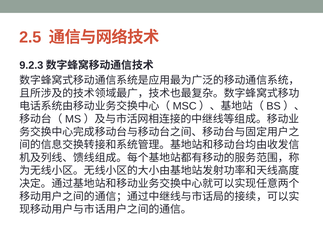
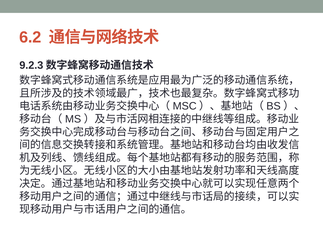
2.5: 2.5 -> 6.2
